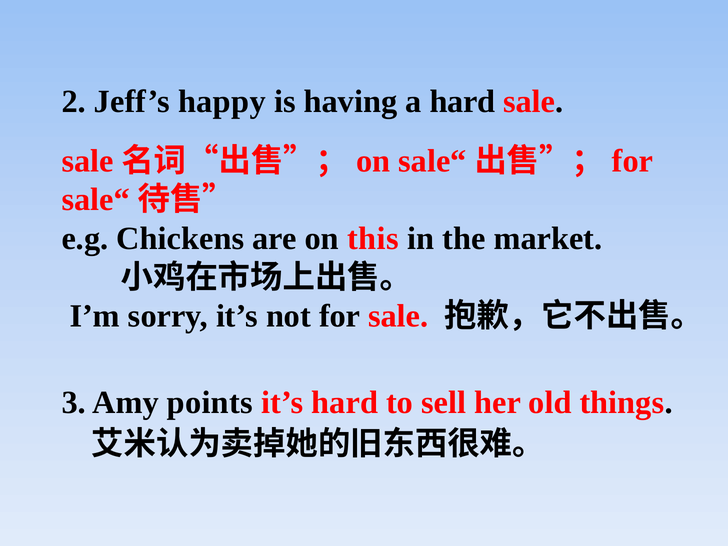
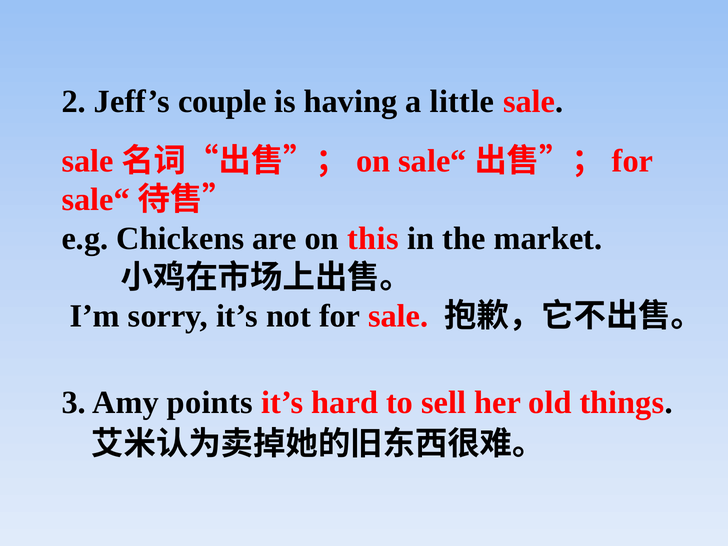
happy: happy -> couple
a hard: hard -> little
